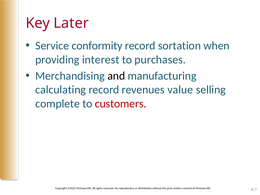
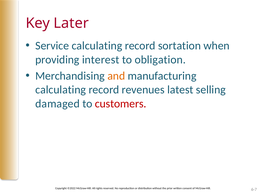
Service conformity: conformity -> calculating
purchases: purchases -> obligation
and colour: black -> orange
value: value -> latest
complete: complete -> damaged
